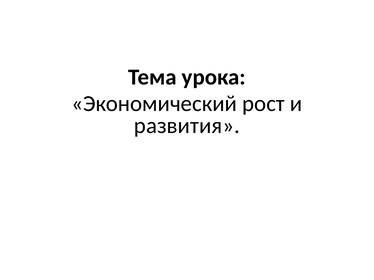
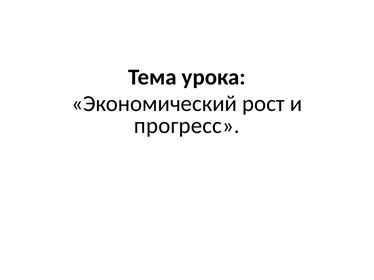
развития: развития -> прогресс
